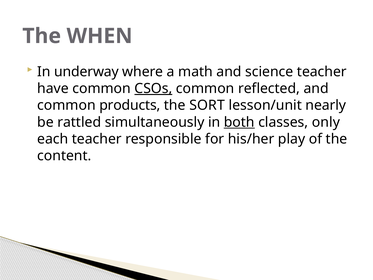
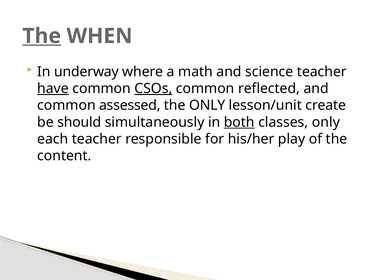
The at (42, 36) underline: none -> present
have underline: none -> present
products: products -> assessed
the SORT: SORT -> ONLY
nearly: nearly -> create
rattled: rattled -> should
